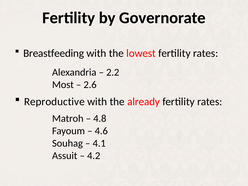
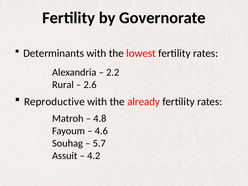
Breastfeeding: Breastfeeding -> Determinants
Most: Most -> Rural
4.1: 4.1 -> 5.7
